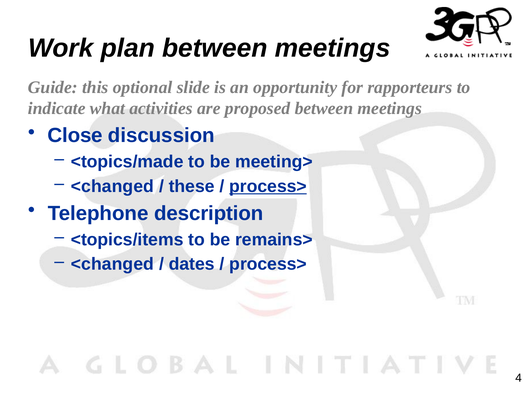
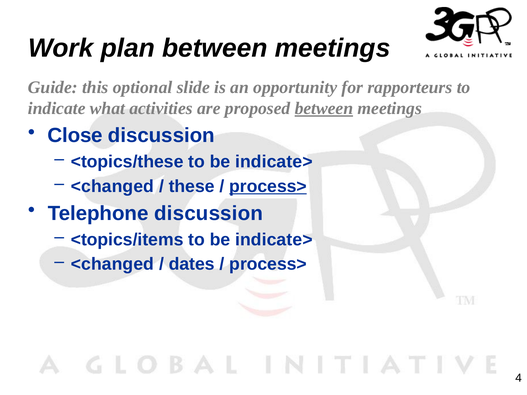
between at (324, 109) underline: none -> present
<topics/made: <topics/made -> <topics/these
meeting> at (274, 162): meeting> -> indicate>
Telephone description: description -> discussion
<topics/items to be remains>: remains> -> indicate>
